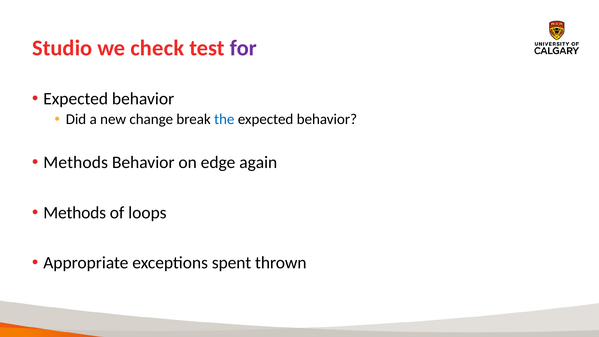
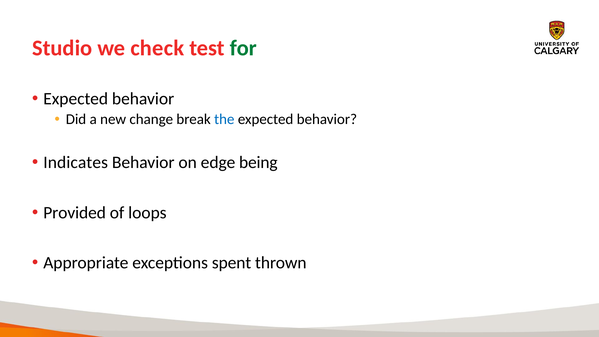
for colour: purple -> green
Methods at (76, 162): Methods -> Indicates
again: again -> being
Methods at (75, 213): Methods -> Provided
